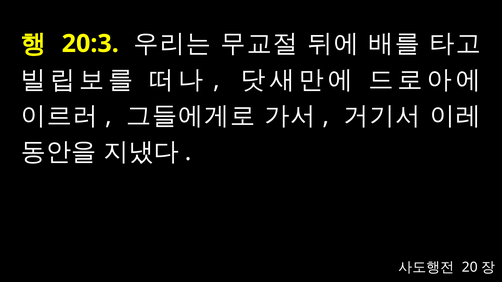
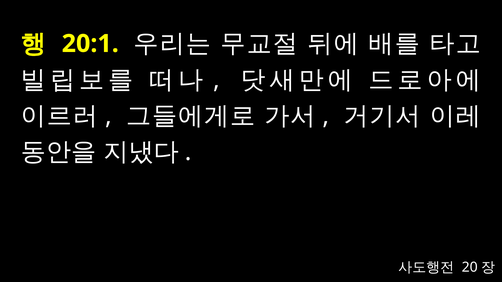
20:3: 20:3 -> 20:1
